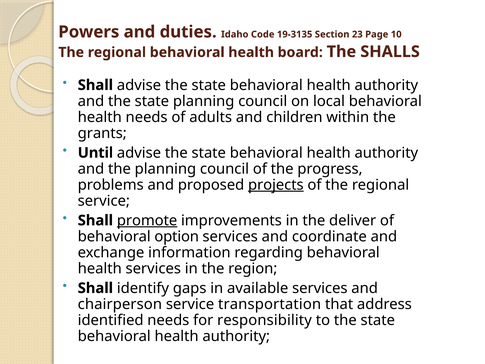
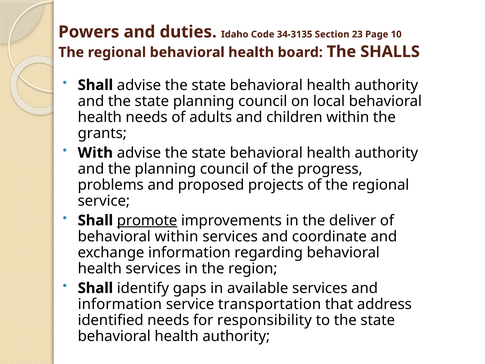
19-3135: 19-3135 -> 34-3135
Until: Until -> With
projects underline: present -> none
behavioral option: option -> within
chairperson at (120, 304): chairperson -> information
